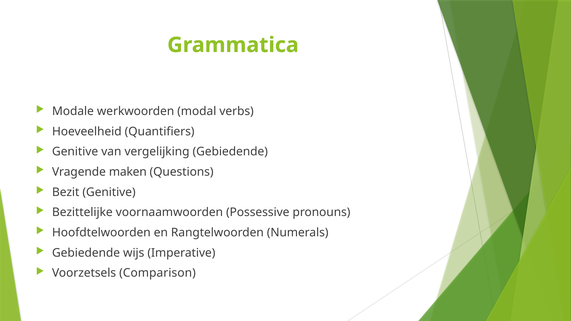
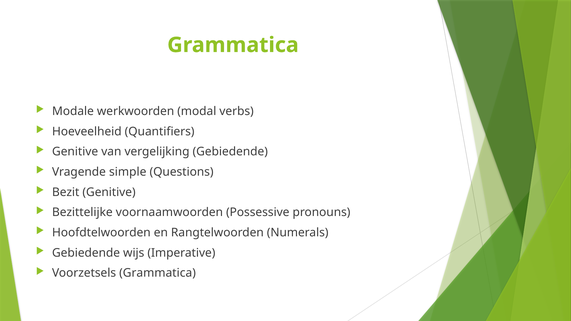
maken: maken -> simple
Voorzetsels Comparison: Comparison -> Grammatica
